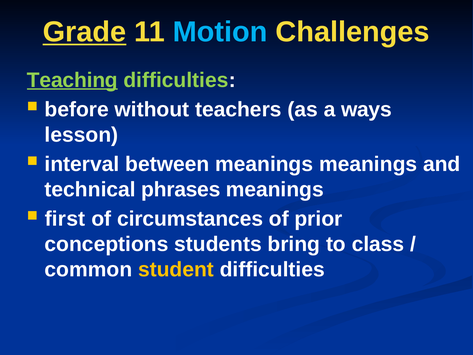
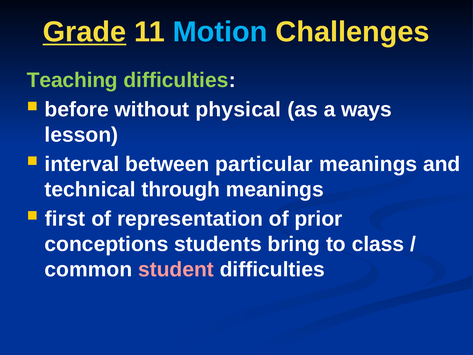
Teaching underline: present -> none
teachers: teachers -> physical
between meanings: meanings -> particular
phrases: phrases -> through
circumstances: circumstances -> representation
student colour: yellow -> pink
